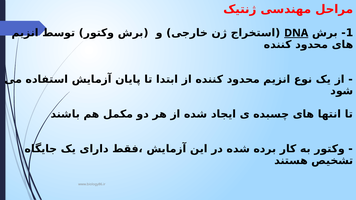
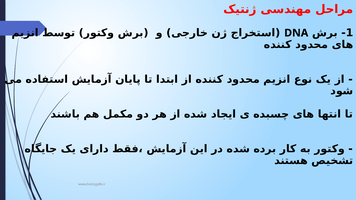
DNA underline: present -> none
